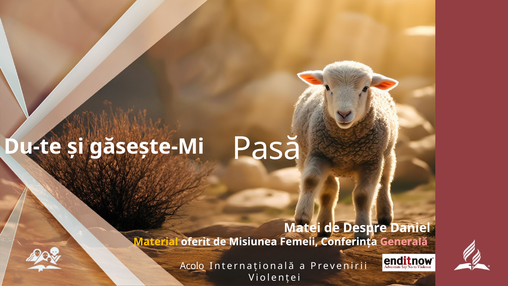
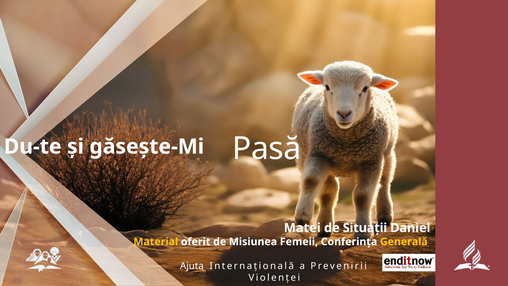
Despre: Despre -> Situații
Generală colour: pink -> yellow
Acolo: Acolo -> Ajuta
